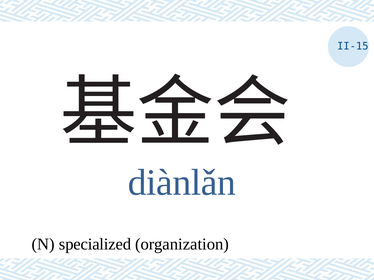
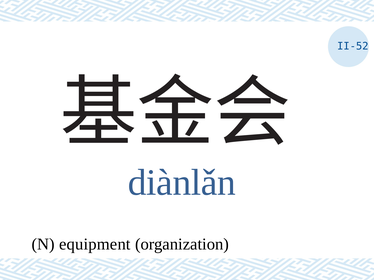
II-15: II-15 -> II-52
specialized: specialized -> equipment
